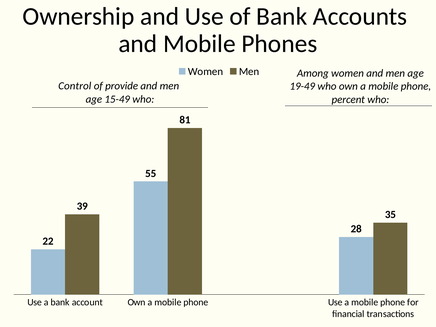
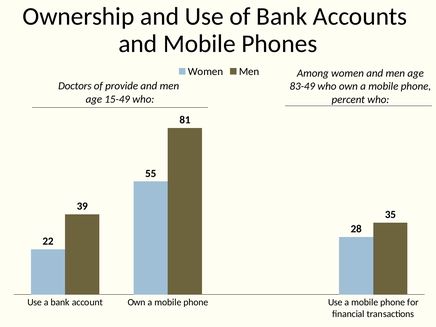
Control: Control -> Doctors
19-49: 19-49 -> 83-49
